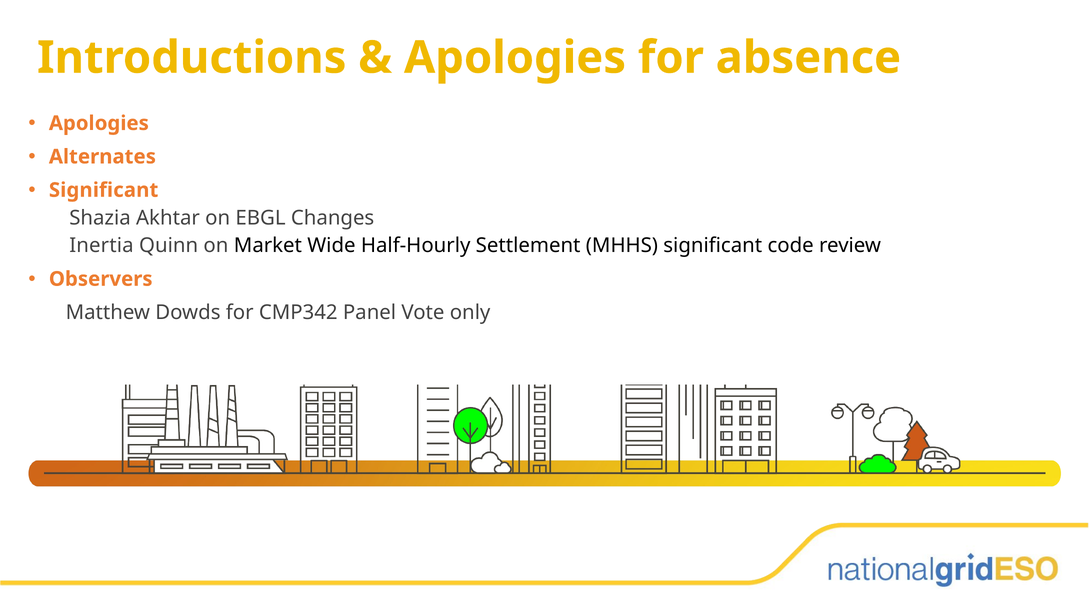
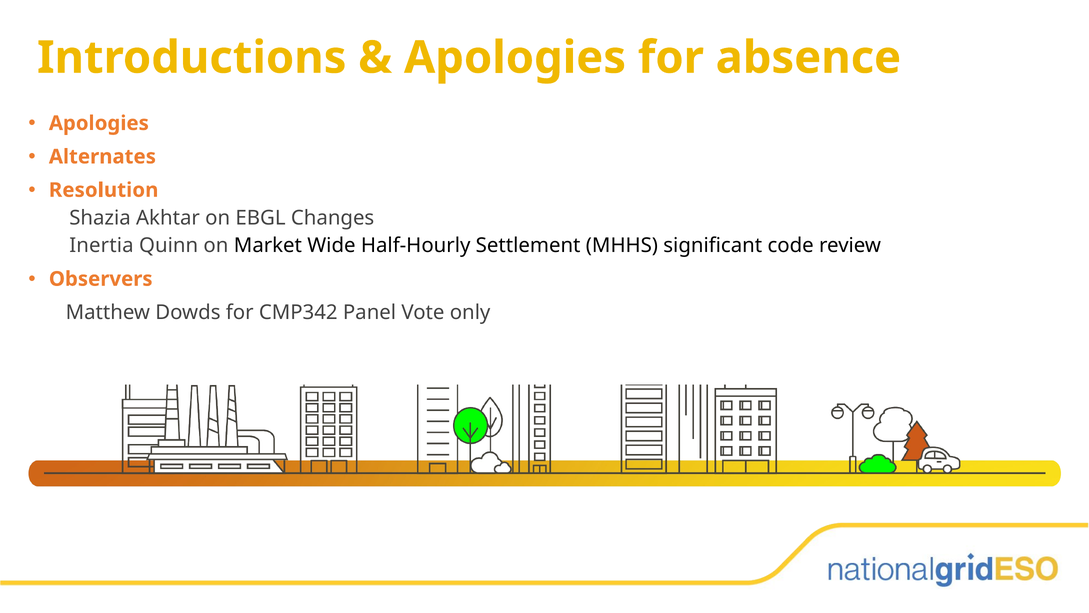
Significant at (104, 190): Significant -> Resolution
